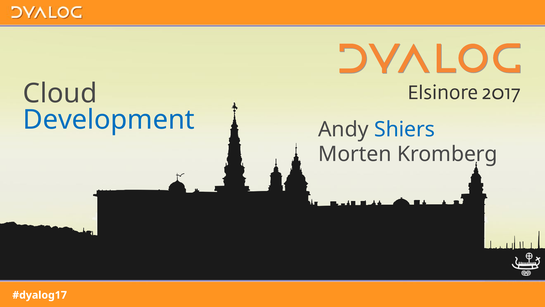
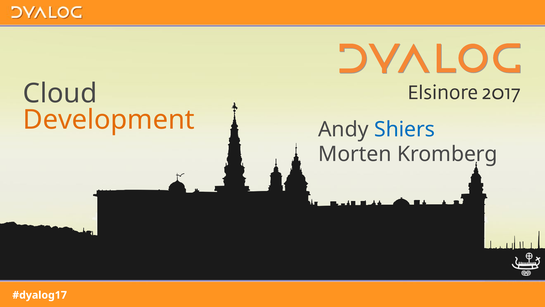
Development colour: blue -> orange
